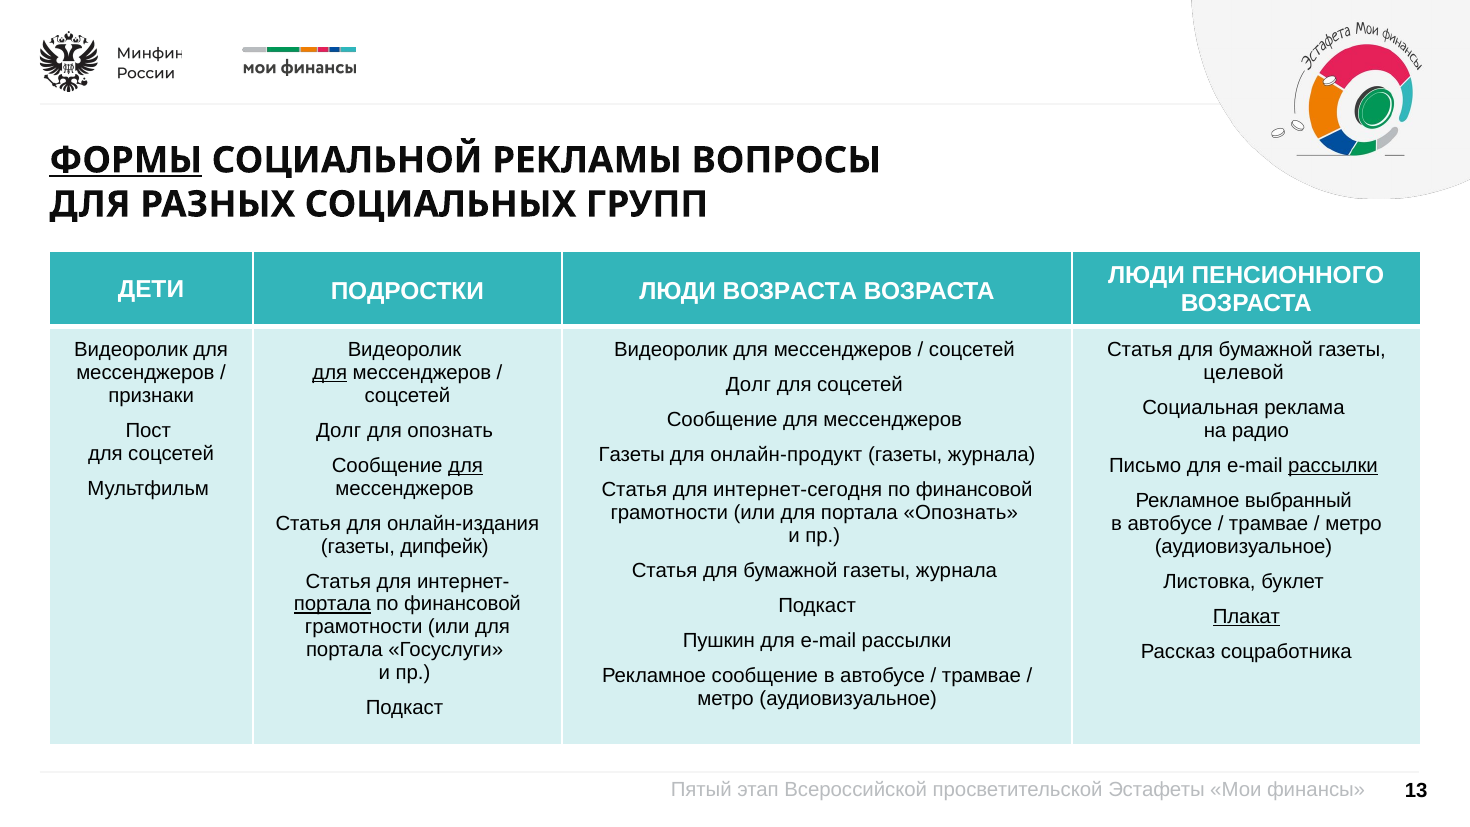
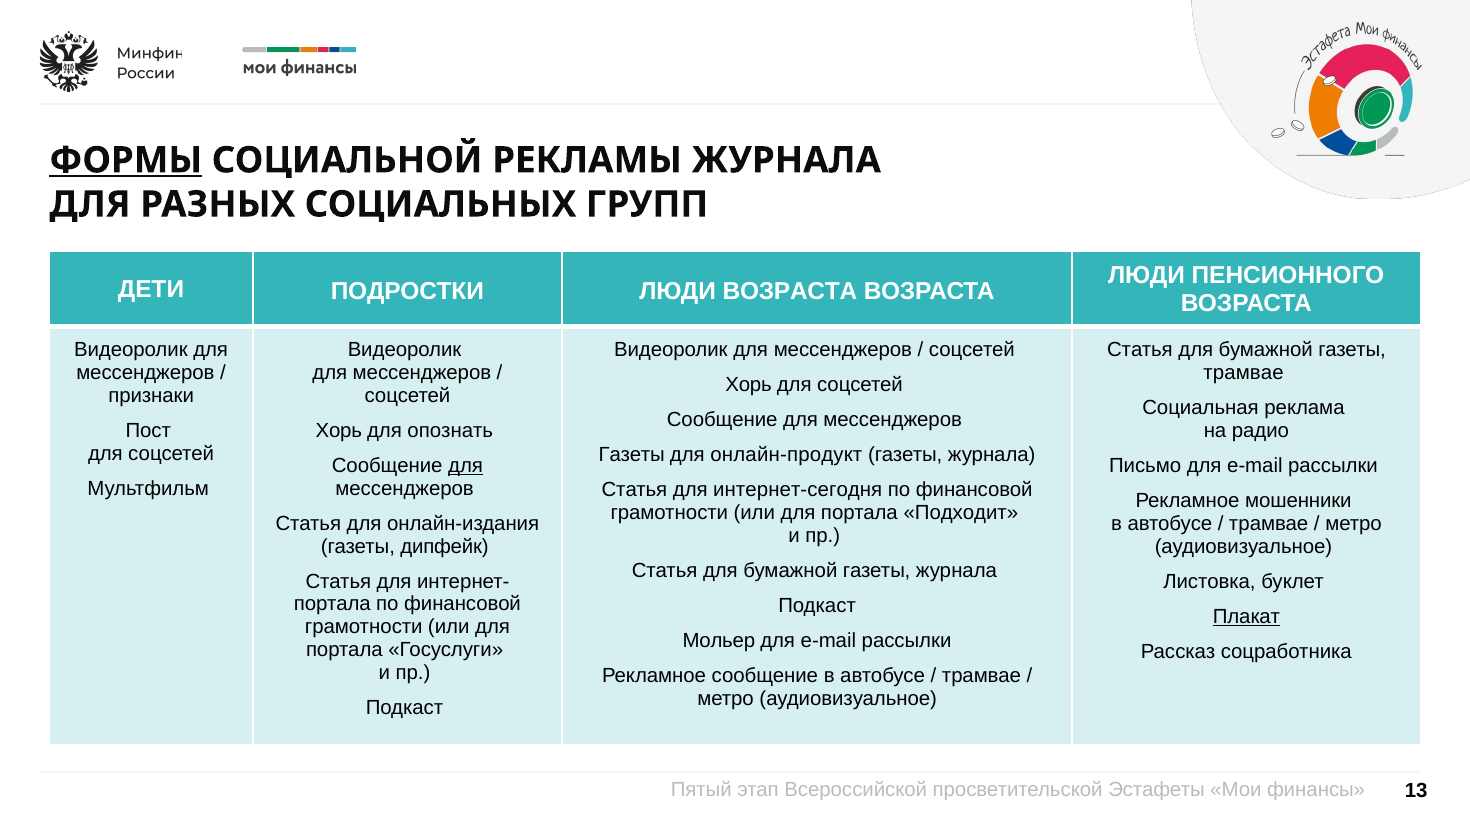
РЕКЛАМЫ ВОПРОСЫ: ВОПРОСЫ -> ЖУРНАЛА
для at (330, 373) underline: present -> none
целевой at (1244, 373): целевой -> трамвае
Долг at (748, 385): Долг -> Хорь
Долг at (339, 430): Долг -> Хорь
рассылки at (1333, 466) underline: present -> none
выбранный: выбранный -> мошенники
портала Опознать: Опознать -> Подходит
портала at (332, 604) underline: present -> none
Пушкин: Пушкин -> Мольер
